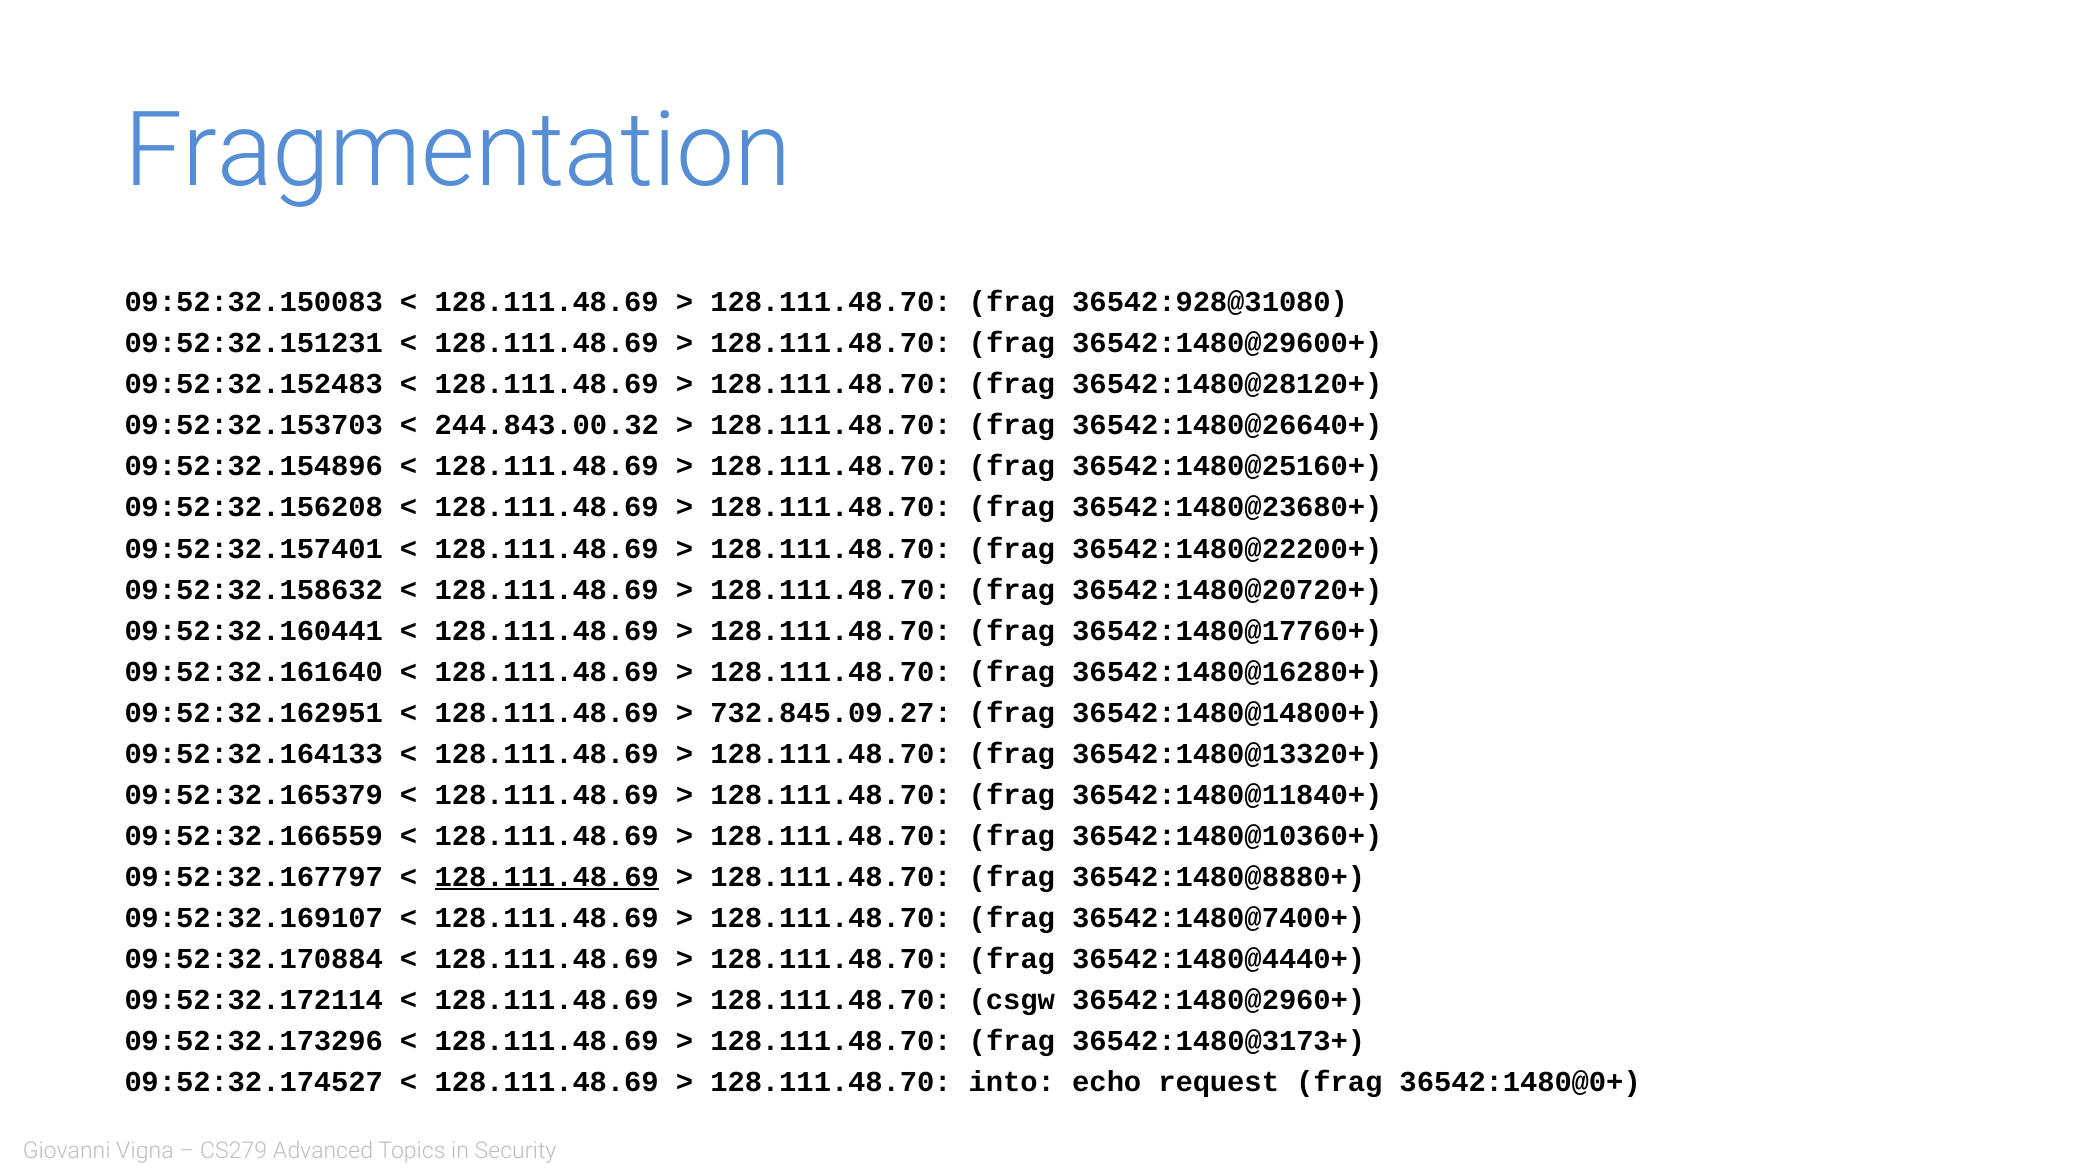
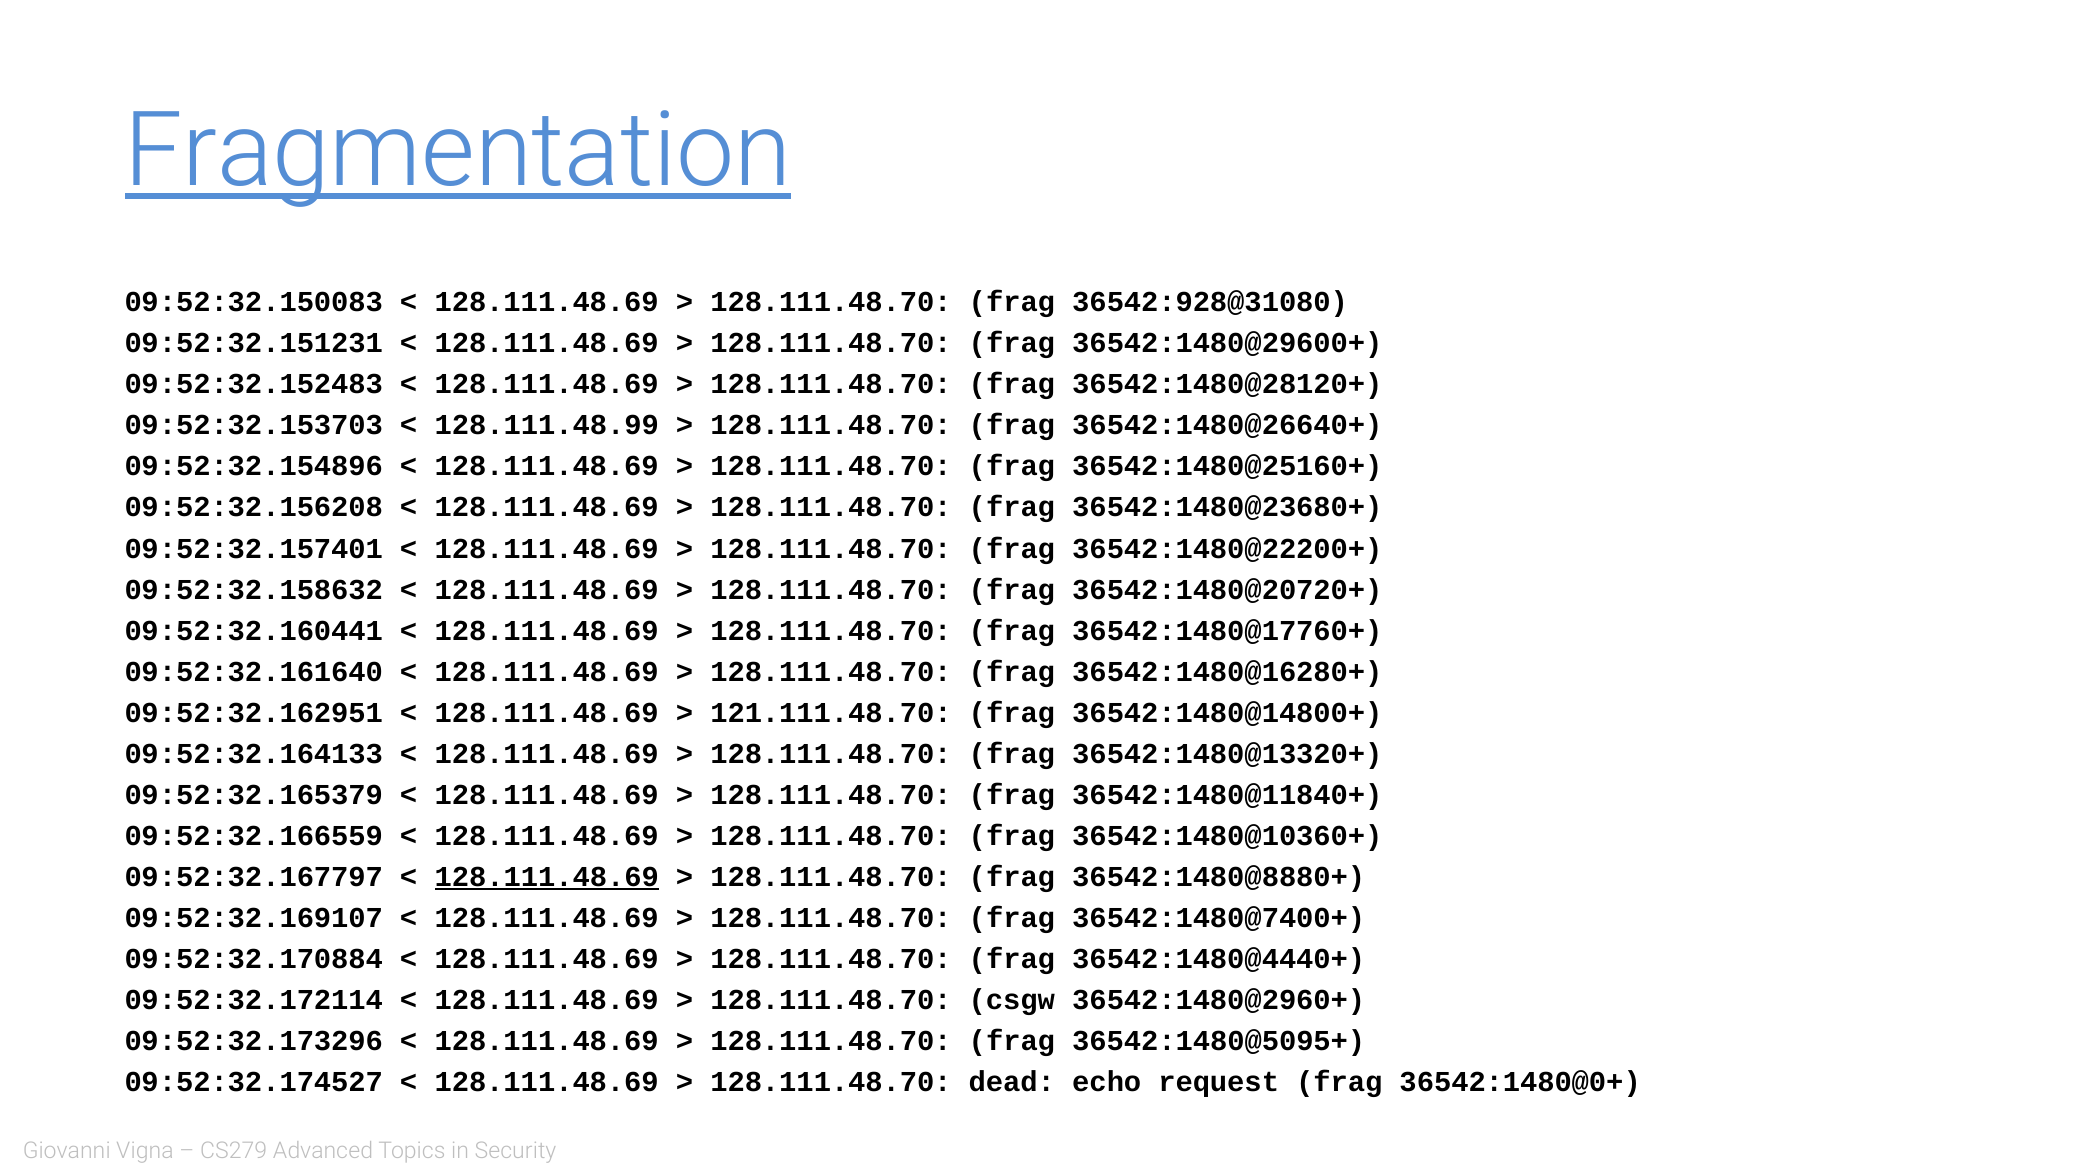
Fragmentation underline: none -> present
244.843.00.32: 244.843.00.32 -> 128.111.48.99
732.845.09.27: 732.845.09.27 -> 121.111.48.70
36542:1480@3173+: 36542:1480@3173+ -> 36542:1480@5095+
into: into -> dead
